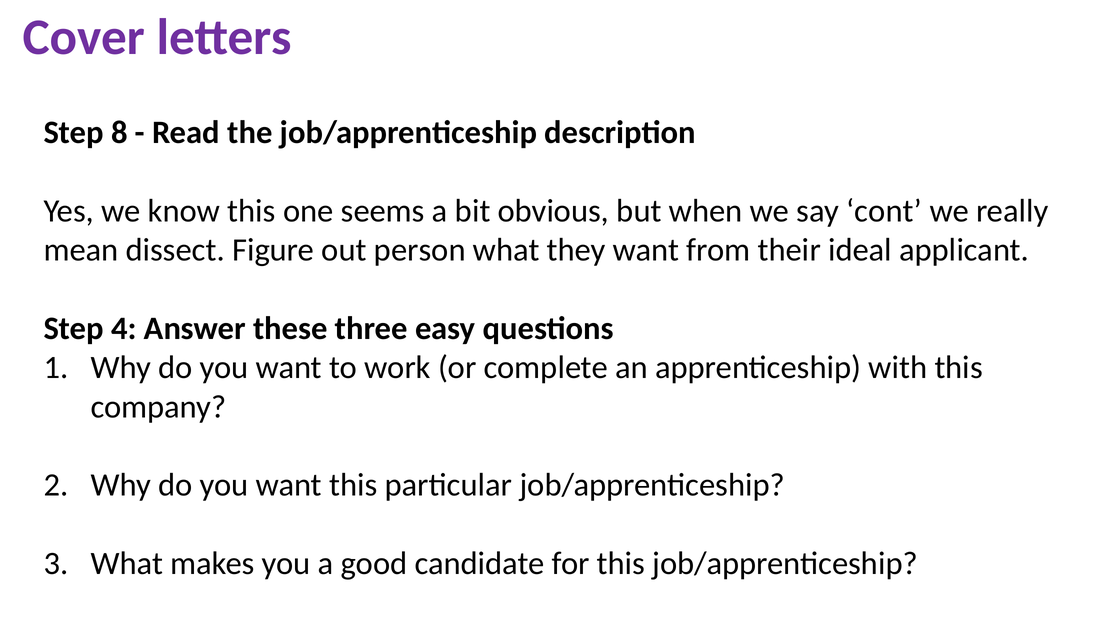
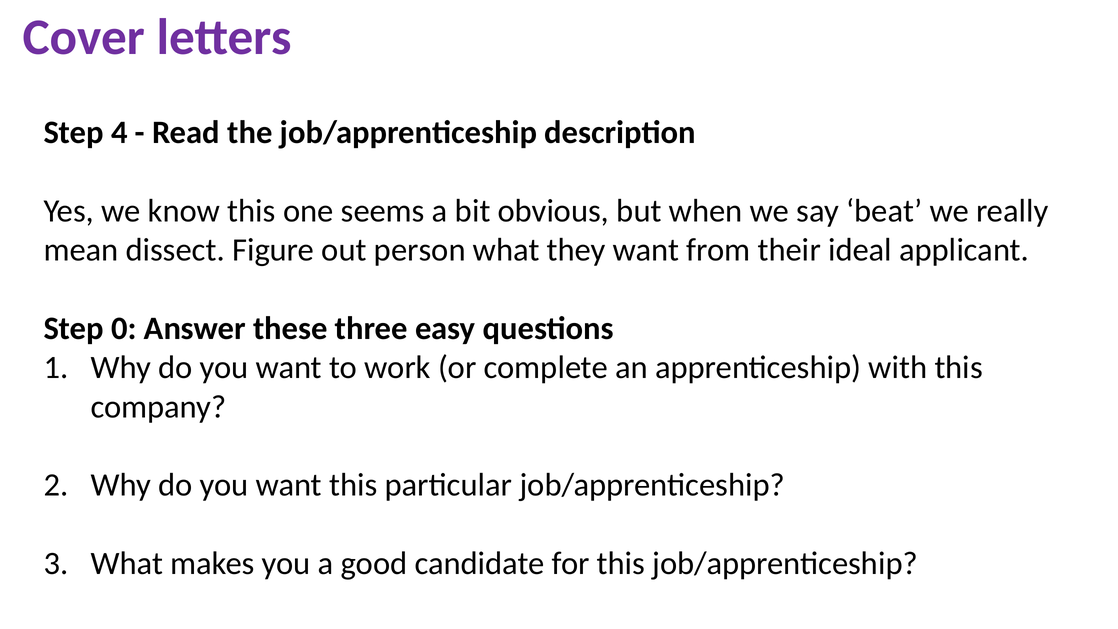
8: 8 -> 4
cont: cont -> beat
4: 4 -> 0
